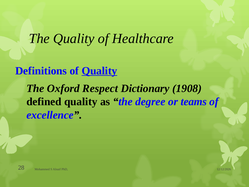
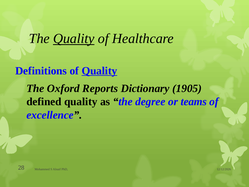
Quality at (74, 39) underline: none -> present
Respect: Respect -> Reports
1908: 1908 -> 1905
